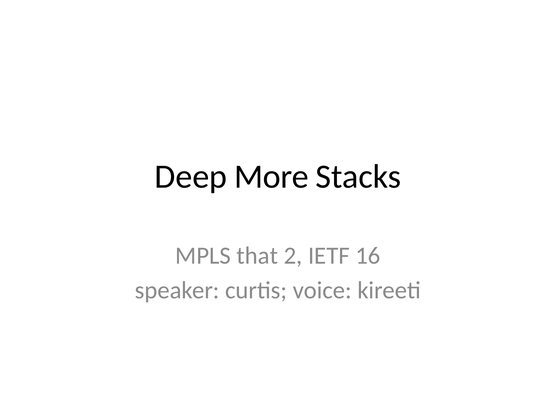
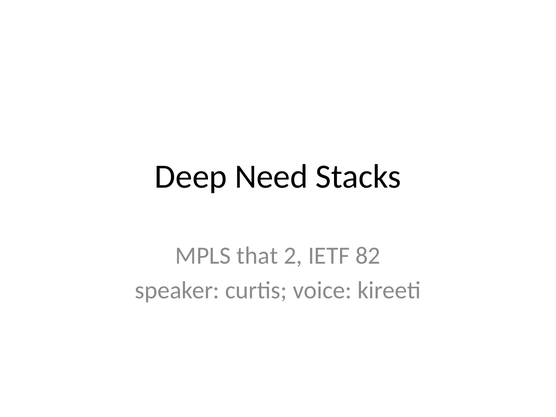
More: More -> Need
16: 16 -> 82
